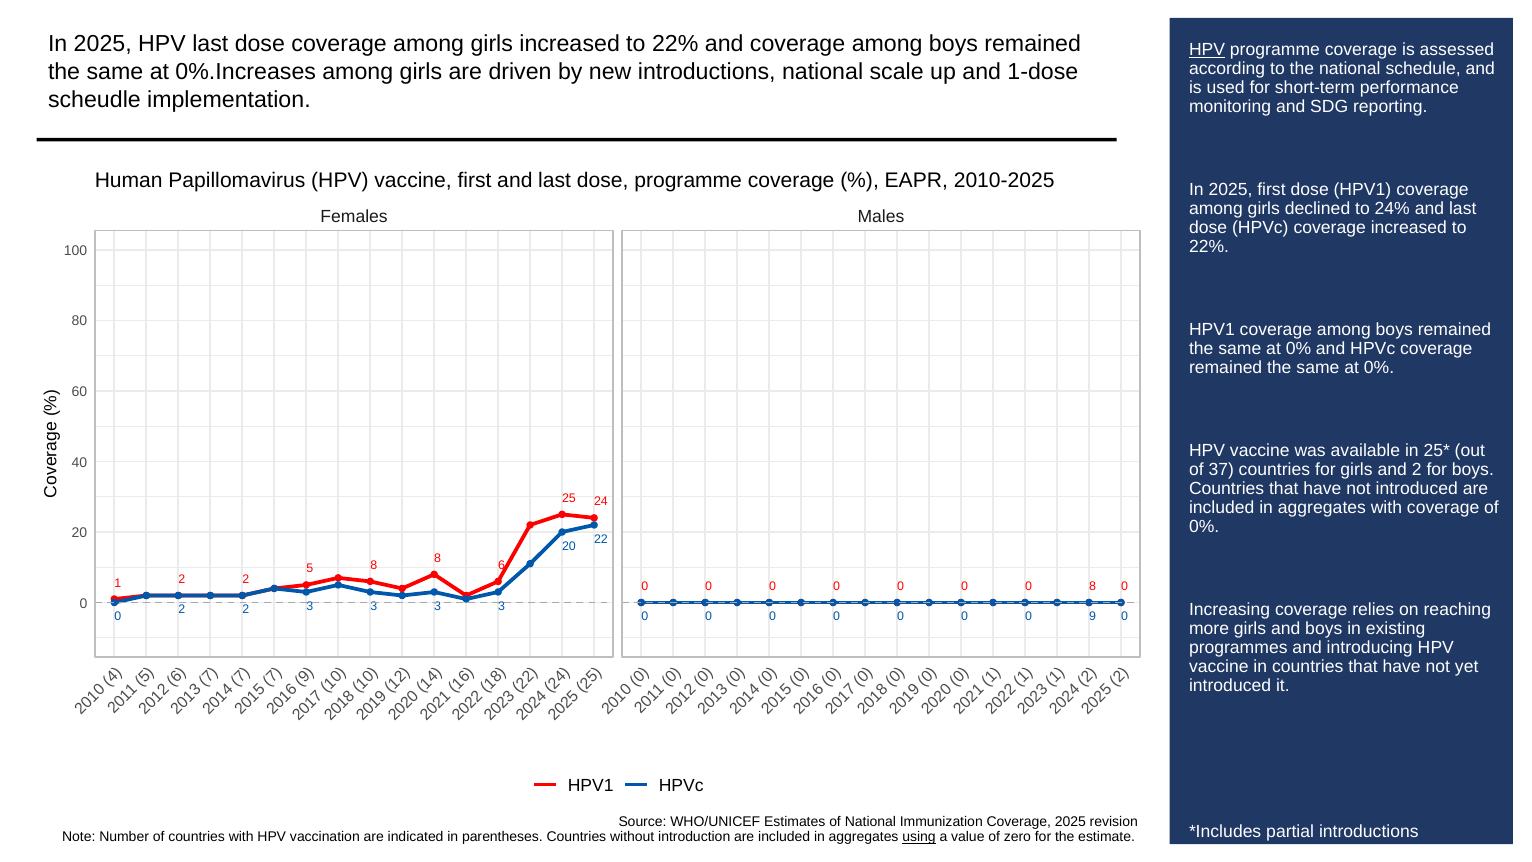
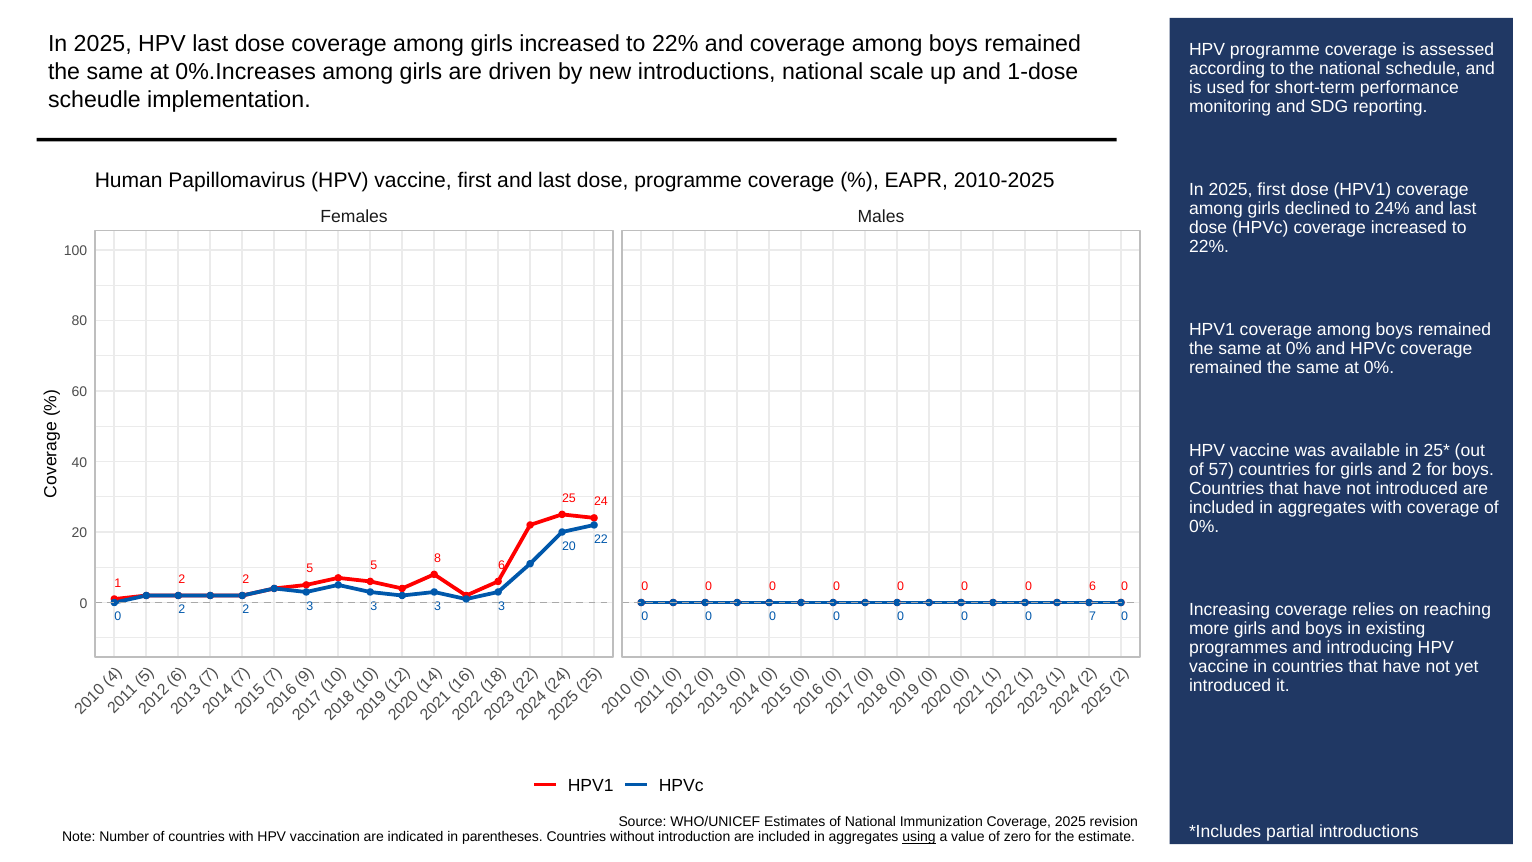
HPV at (1207, 50) underline: present -> none
37: 37 -> 57
5 8: 8 -> 5
0 8: 8 -> 6
0 9: 9 -> 7
